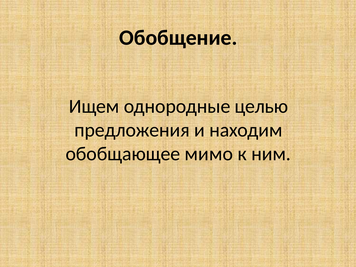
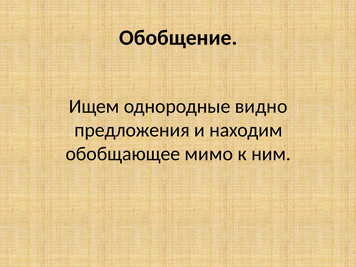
целью: целью -> видно
